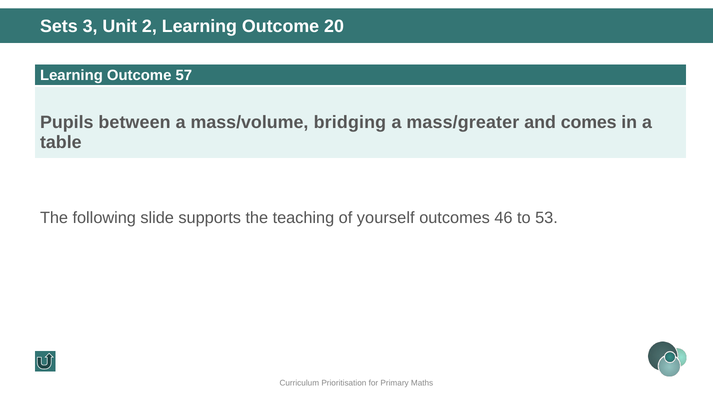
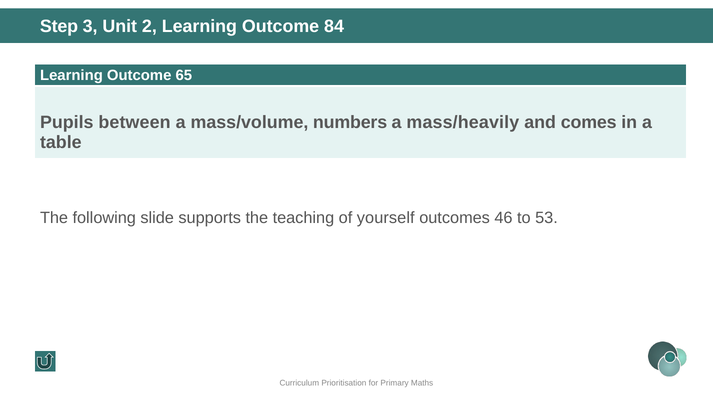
Sets: Sets -> Step
20: 20 -> 84
57: 57 -> 65
bridging: bridging -> numbers
mass/greater: mass/greater -> mass/heavily
